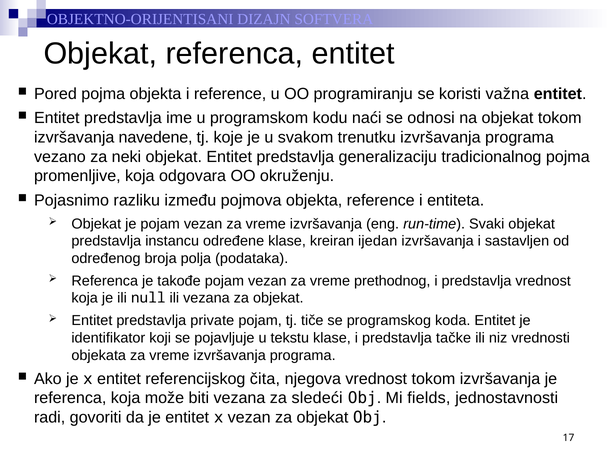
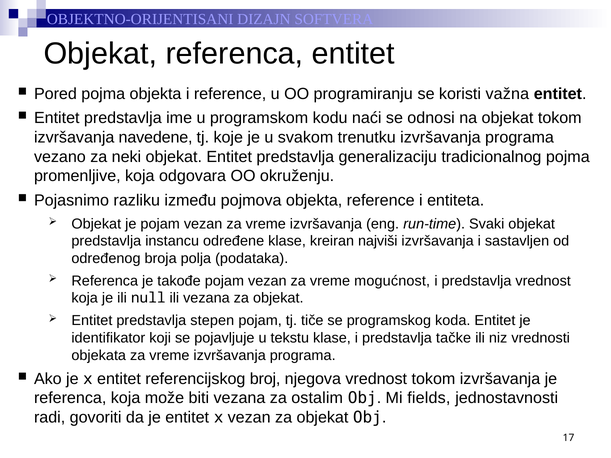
ijedan: ijedan -> najviši
prethodnog: prethodnog -> mogućnost
private: private -> stepen
čita: čita -> broj
sledeći: sledeći -> ostalim
